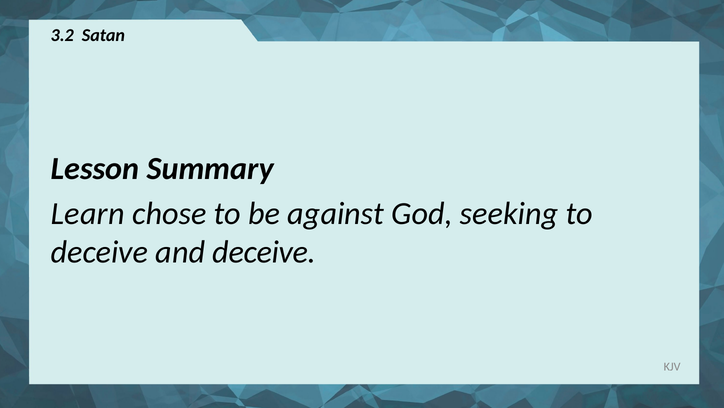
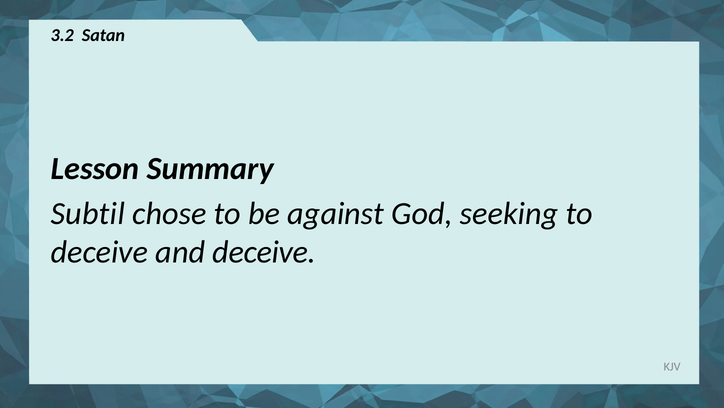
Learn: Learn -> Subtil
